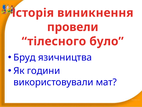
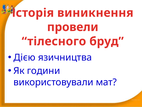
було: було -> бруд
Бруд: Бруд -> Дією
